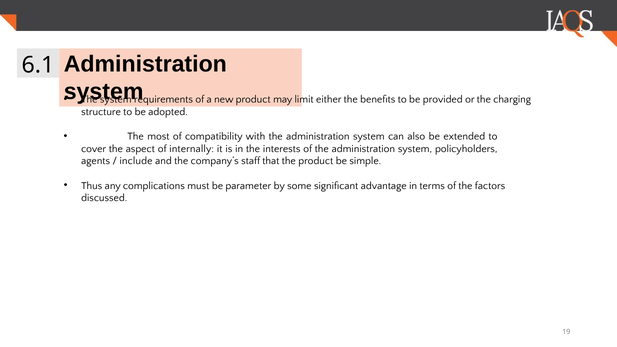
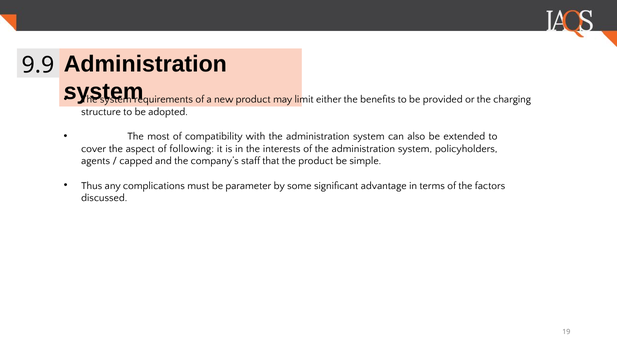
6.1: 6.1 -> 9.9
internally: internally -> following
include: include -> capped
